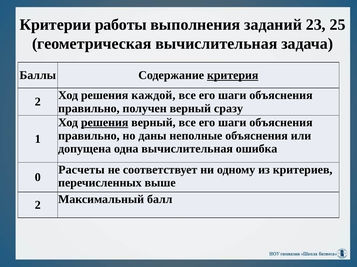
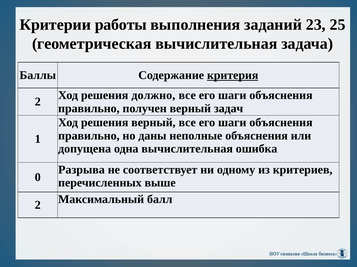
каждой: каждой -> должно
сразу: сразу -> задач
решения at (105, 123) underline: present -> none
Расчеты: Расчеты -> Разрыва
